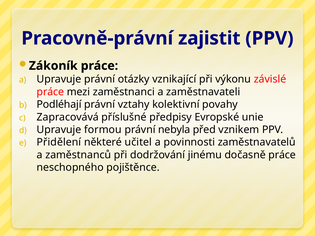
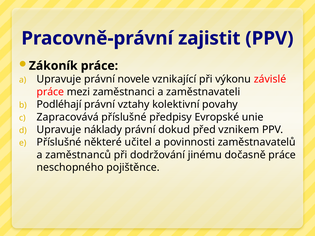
otázky: otázky -> novele
formou: formou -> náklady
nebyla: nebyla -> dokud
Přidělení at (59, 142): Přidělení -> Příslušné
